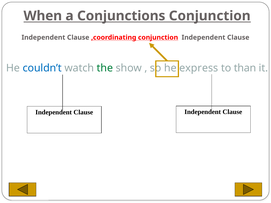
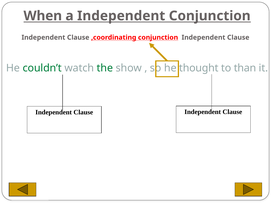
a Conjunctions: Conjunctions -> Independent
couldn’t colour: blue -> green
express: express -> thought
